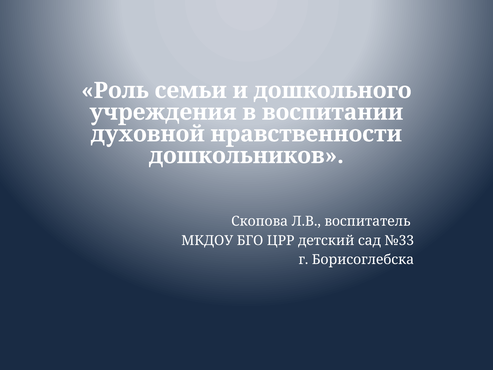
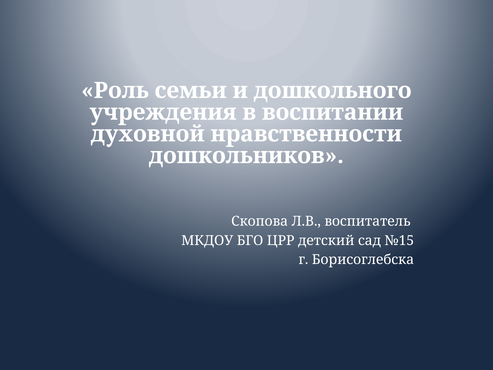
№33: №33 -> №15
